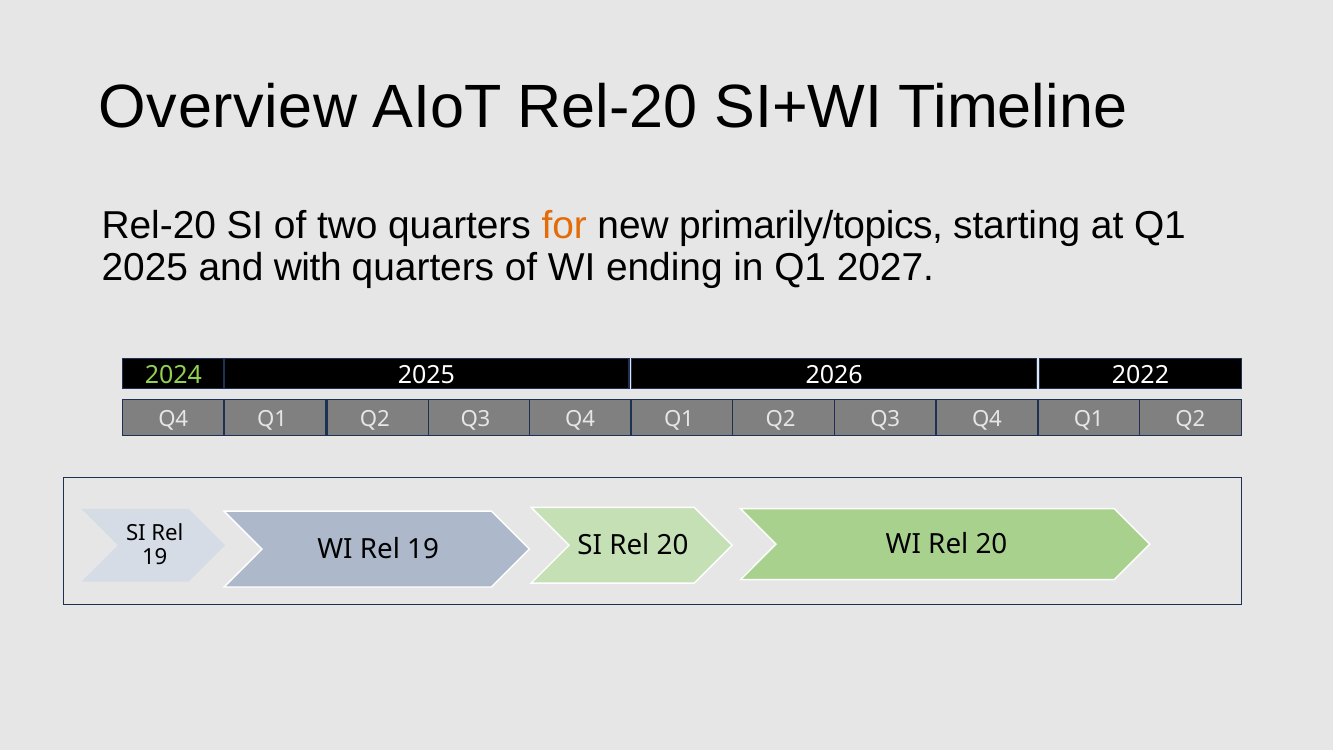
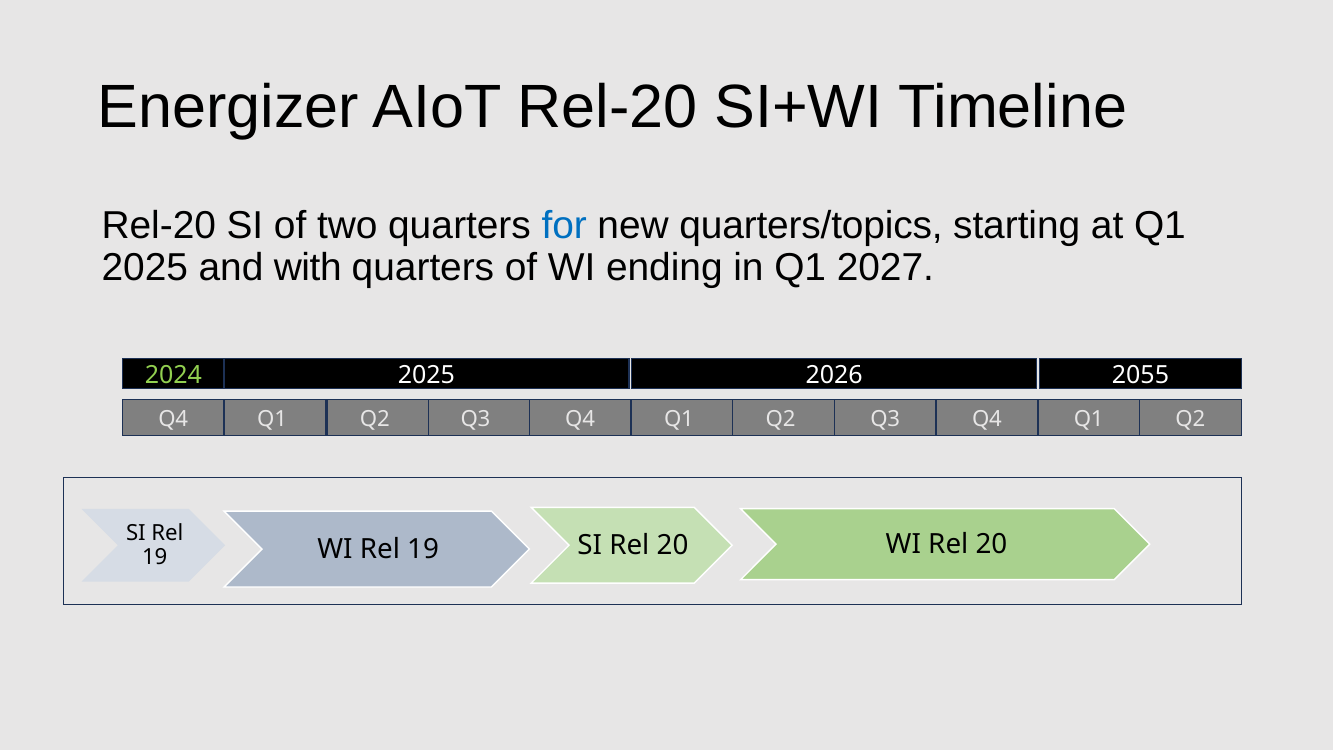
Overview: Overview -> Energizer
for colour: orange -> blue
primarily/topics: primarily/topics -> quarters/topics
2022: 2022 -> 2055
